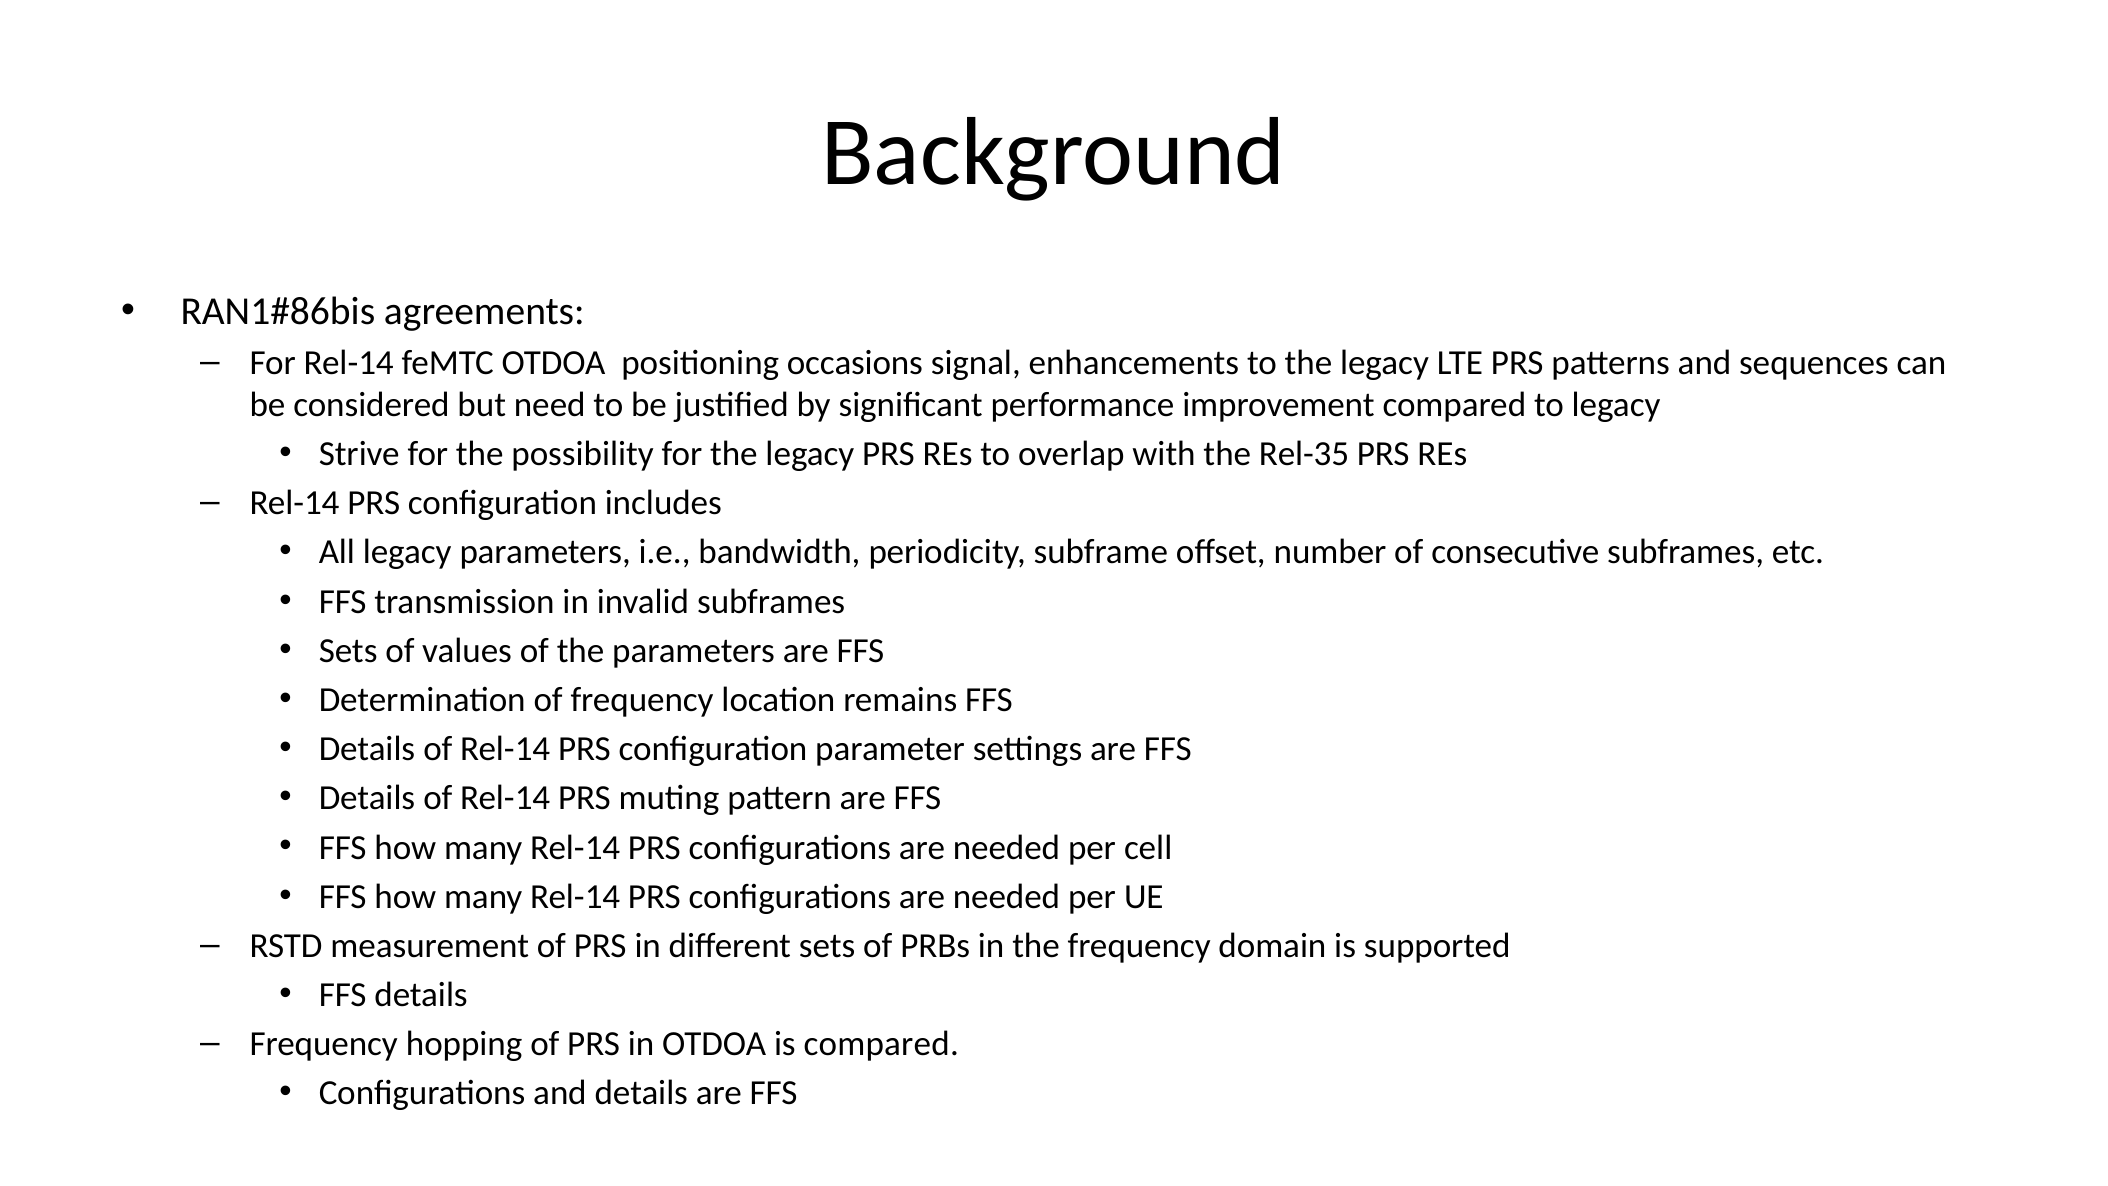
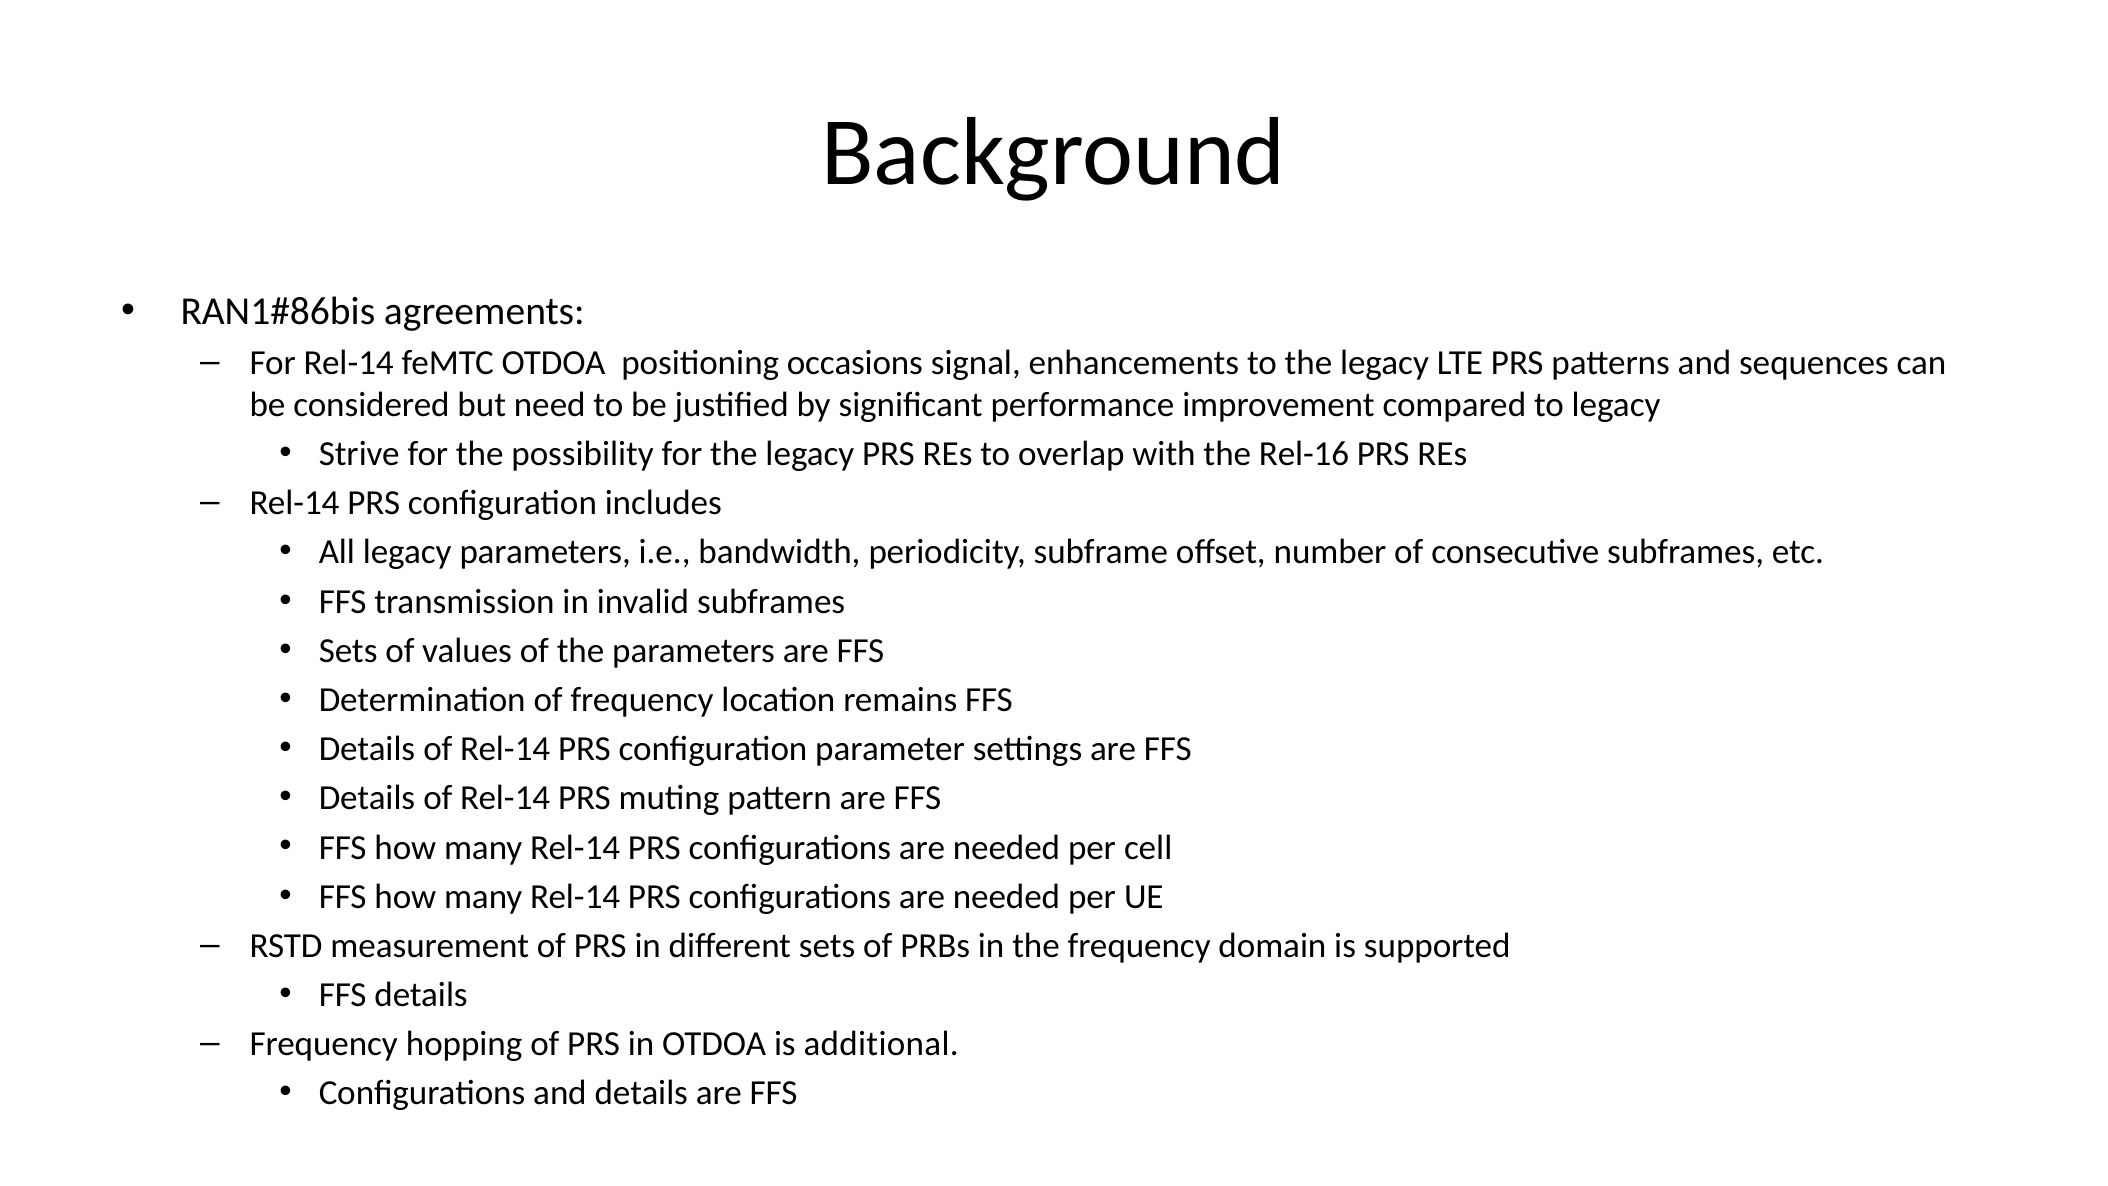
Rel-35: Rel-35 -> Rel-16
is compared: compared -> additional
